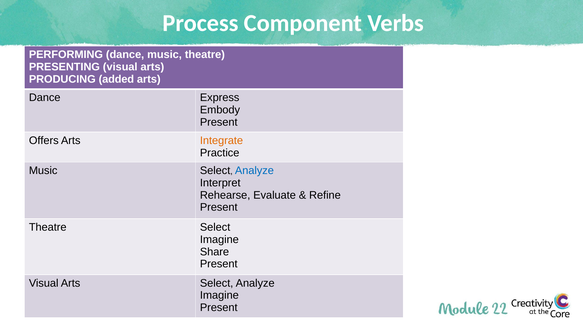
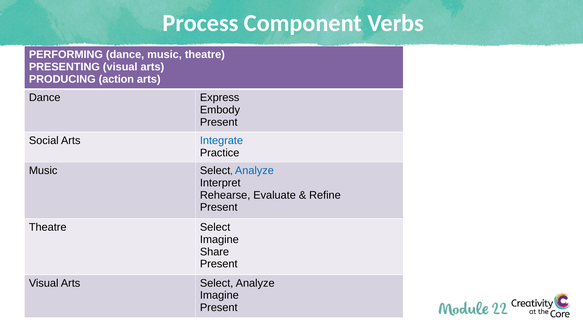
added: added -> action
Offers: Offers -> Social
Integrate colour: orange -> blue
